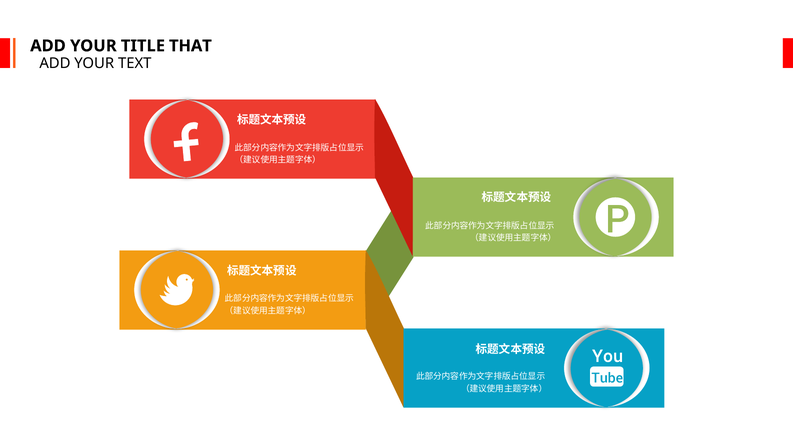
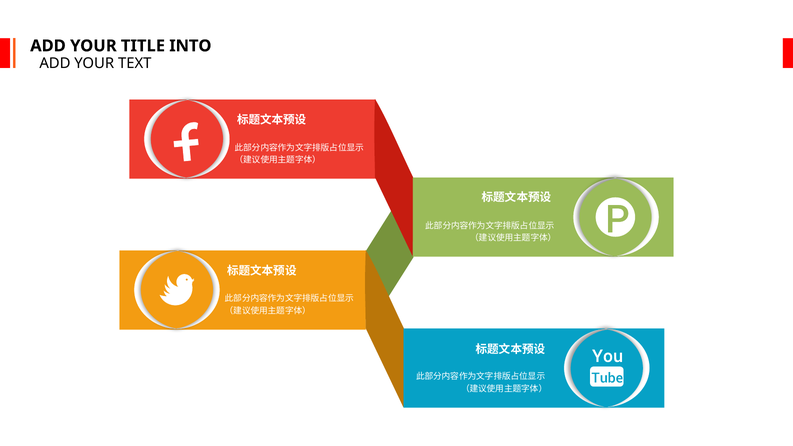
THAT: THAT -> INTO
